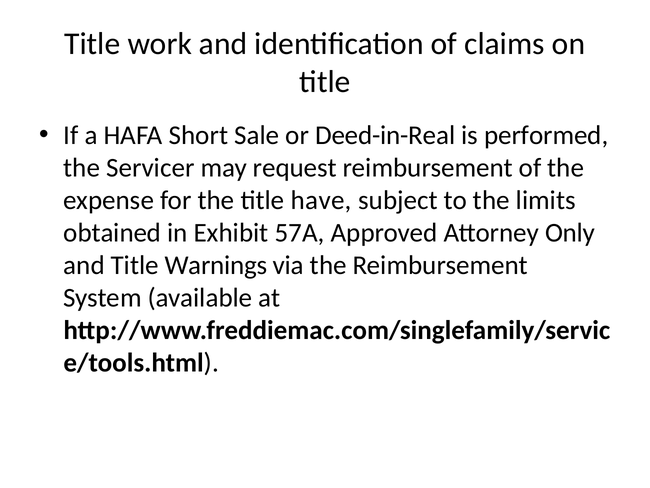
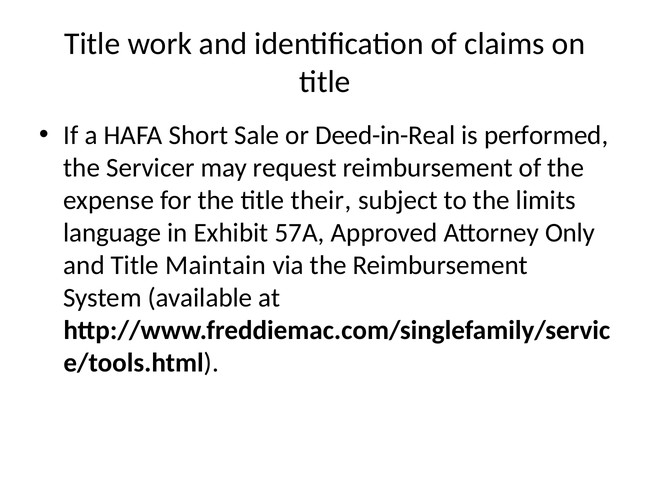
have: have -> their
obtained: obtained -> language
Warnings: Warnings -> Maintain
